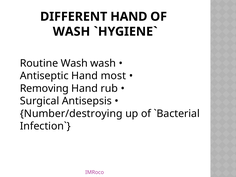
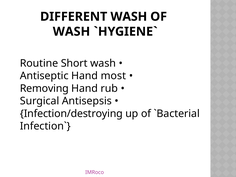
DIFFERENT HAND: HAND -> WASH
Routine Wash: Wash -> Short
Number/destroying: Number/destroying -> Infection/destroying
